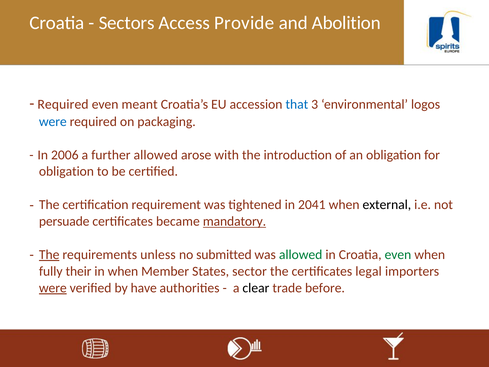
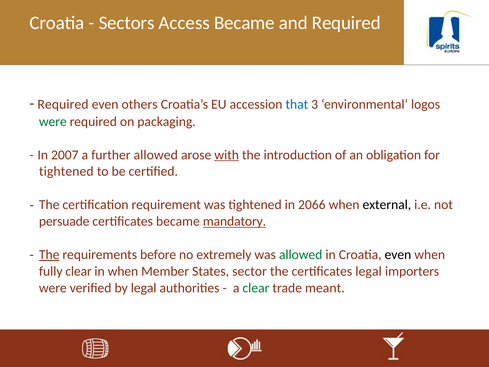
Access Provide: Provide -> Became
and Abolition: Abolition -> Required
meant: meant -> others
were at (53, 121) colour: blue -> green
2006: 2006 -> 2007
with underline: none -> present
obligation at (66, 171): obligation -> tightened
2041: 2041 -> 2066
unless: unless -> before
submitted: submitted -> extremely
even at (398, 255) colour: green -> black
fully their: their -> clear
were at (53, 288) underline: present -> none
by have: have -> legal
clear at (256, 288) colour: black -> green
before: before -> meant
